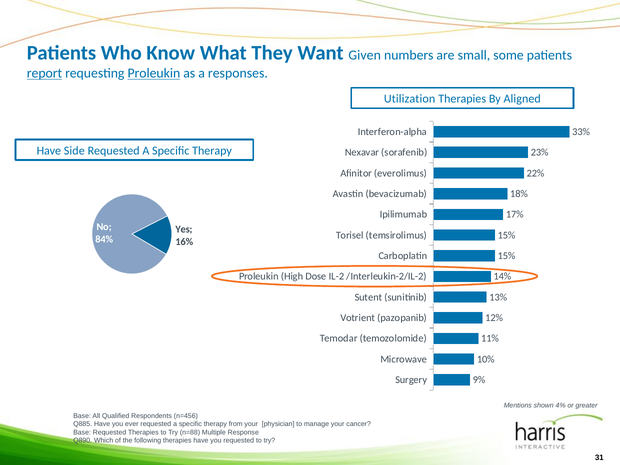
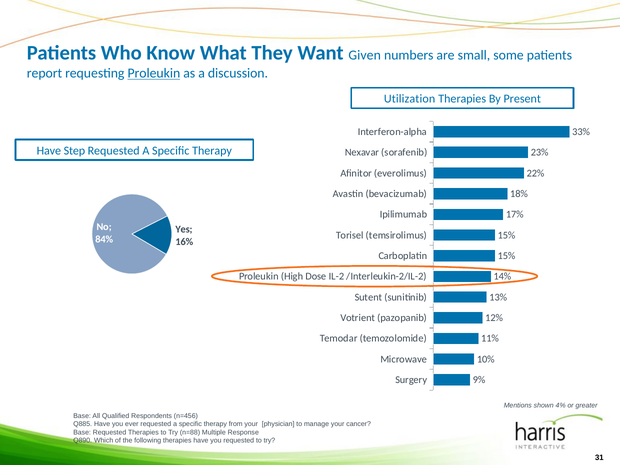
report underline: present -> none
responses: responses -> discussion
Aligned: Aligned -> Present
Side: Side -> Step
